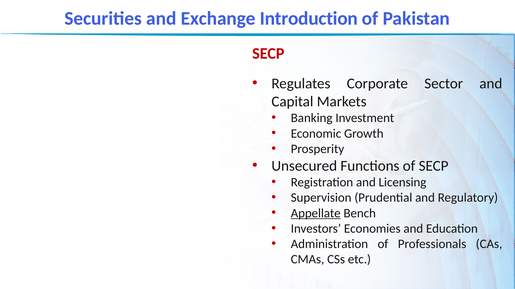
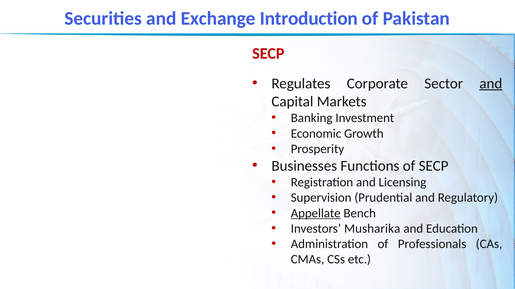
and at (491, 84) underline: none -> present
Unsecured: Unsecured -> Businesses
Economies: Economies -> Musharika
